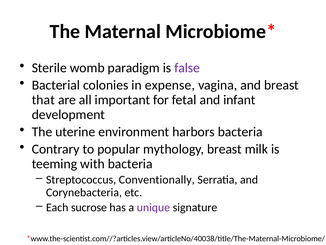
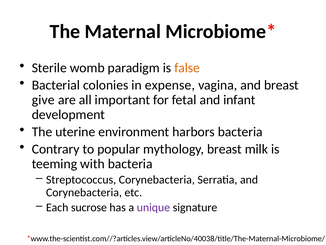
false colour: purple -> orange
that: that -> give
Streptococcus Conventionally: Conventionally -> Corynebacteria
